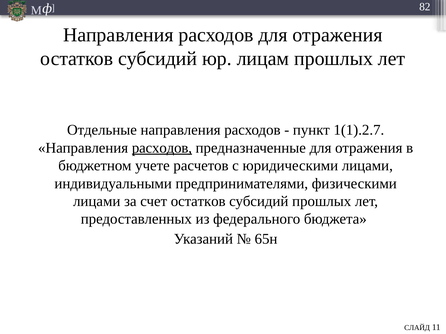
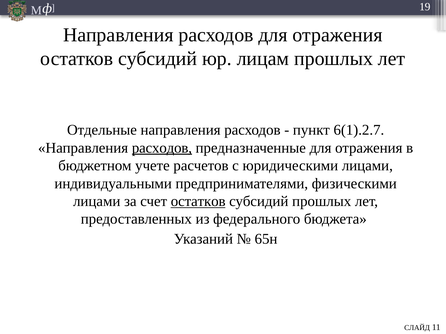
82: 82 -> 19
1(1).2.7: 1(1).2.7 -> 6(1).2.7
остатков at (198, 202) underline: none -> present
